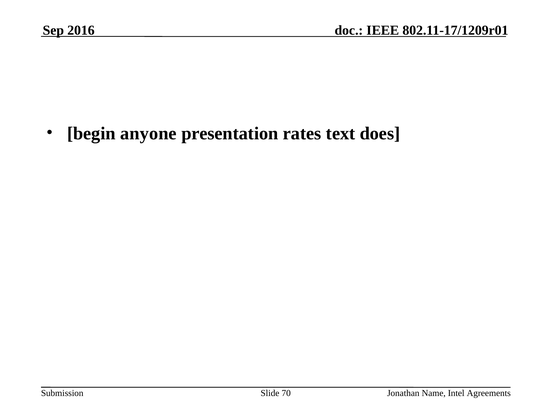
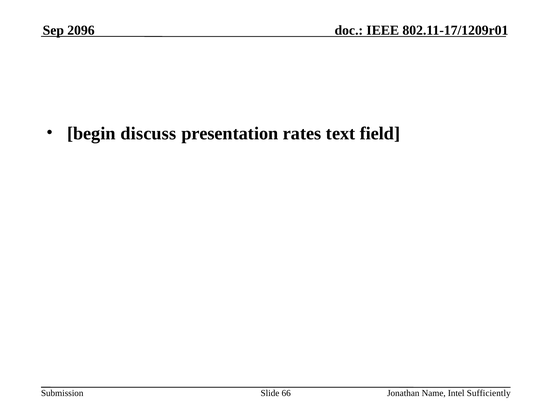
2016: 2016 -> 2096
anyone: anyone -> discuss
does: does -> field
70: 70 -> 66
Agreements: Agreements -> Sufficiently
